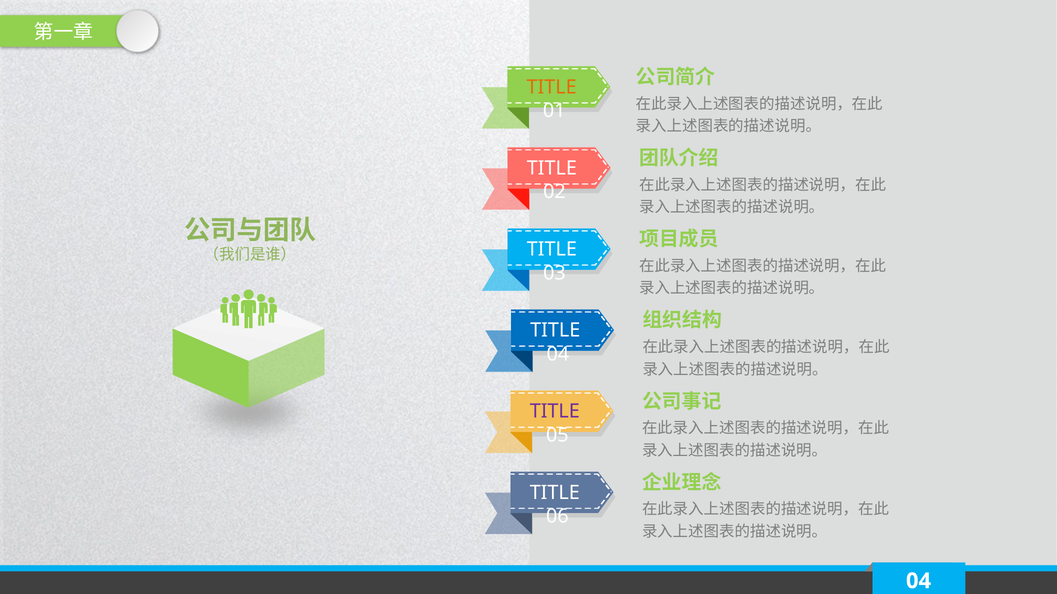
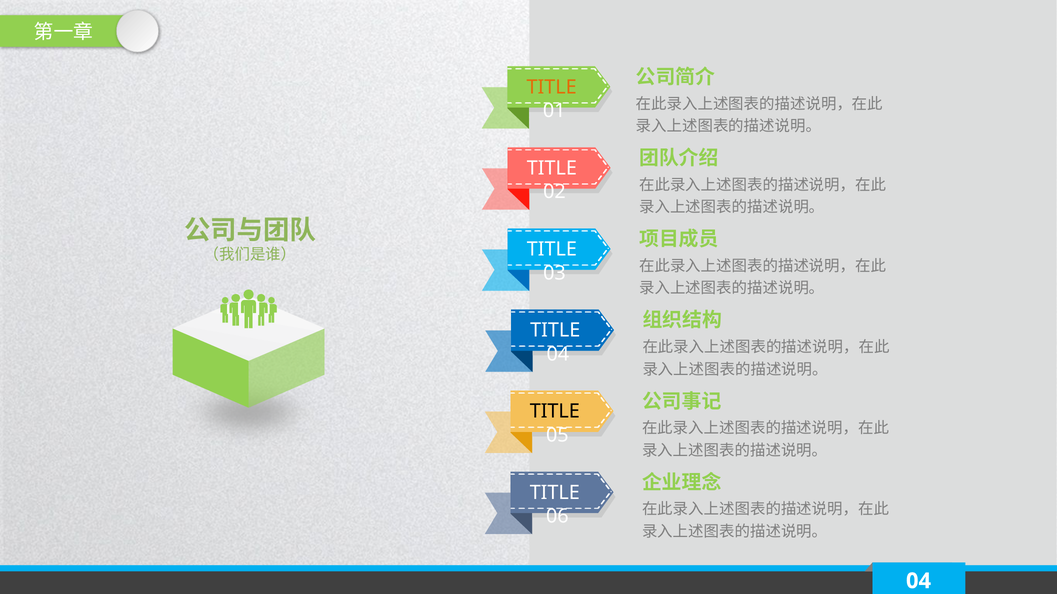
TITLE at (555, 412) colour: purple -> black
